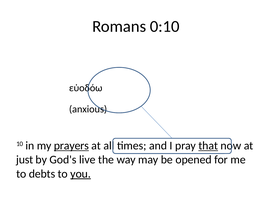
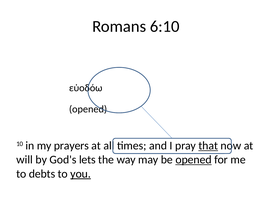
0:10: 0:10 -> 6:10
anxious at (88, 109): anxious -> opened
prayers underline: present -> none
just: just -> will
live: live -> lets
opened at (194, 160) underline: none -> present
